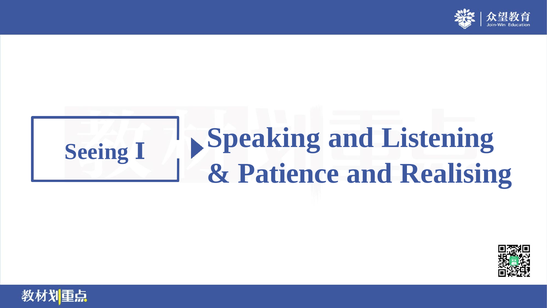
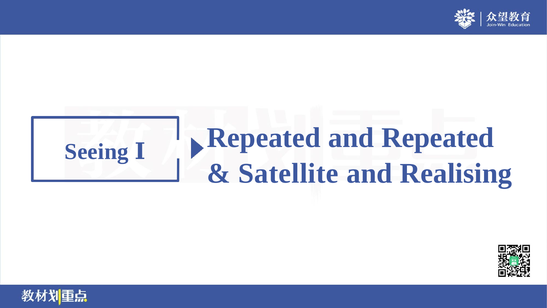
Ⅰ Speaking: Speaking -> Repeated
and Listening: Listening -> Repeated
Patience: Patience -> Satellite
